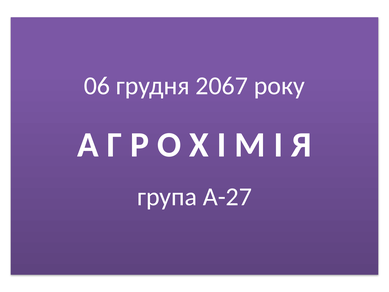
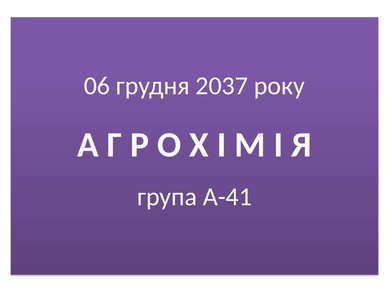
2067: 2067 -> 2037
А-27: А-27 -> А-41
